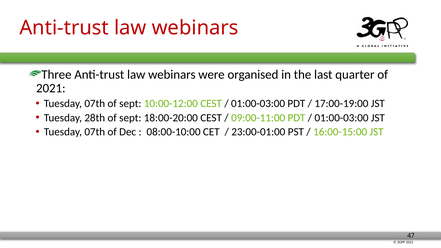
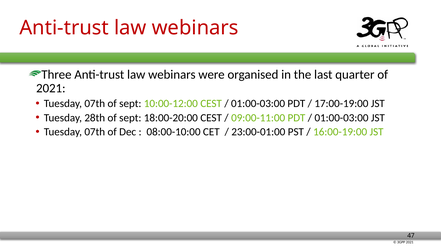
16:00-15:00: 16:00-15:00 -> 16:00-19:00
